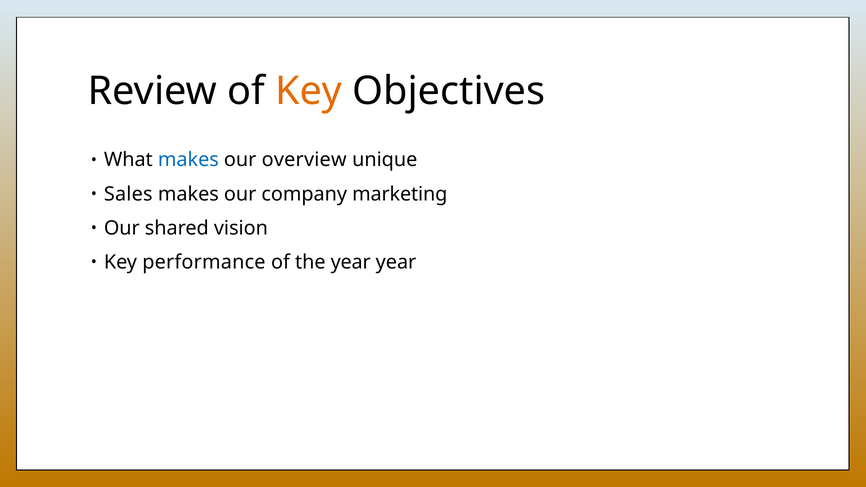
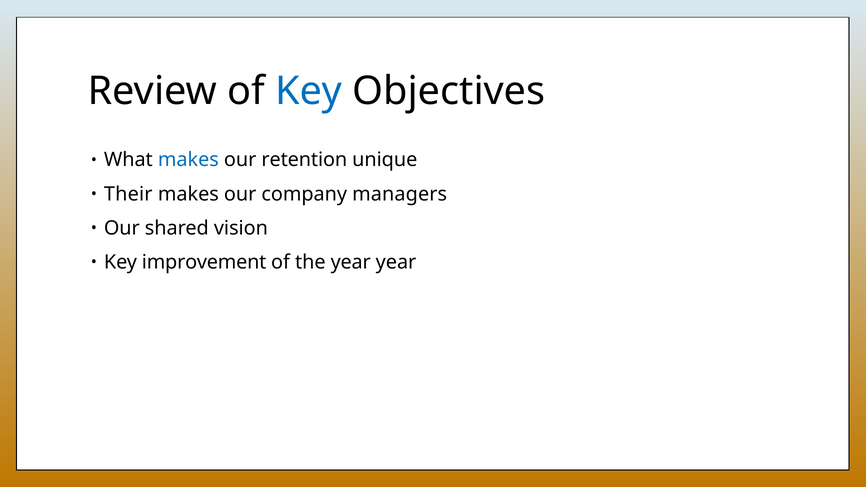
Key at (309, 91) colour: orange -> blue
overview: overview -> retention
Sales: Sales -> Their
marketing: marketing -> managers
performance: performance -> improvement
